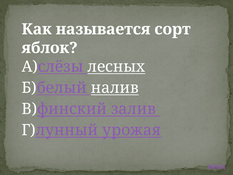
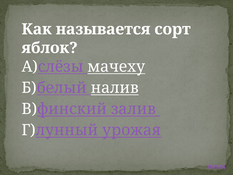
лесных: лесных -> мачеху
